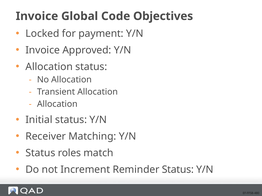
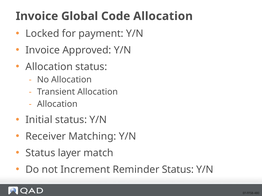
Code Objectives: Objectives -> Allocation
roles: roles -> layer
